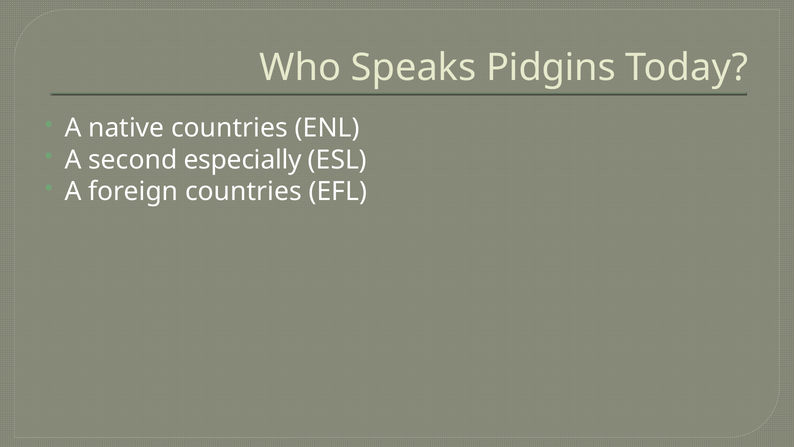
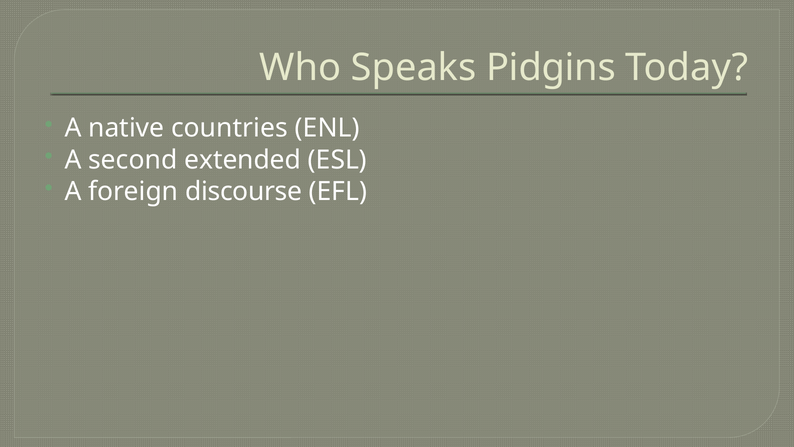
especially: especially -> extended
foreign countries: countries -> discourse
